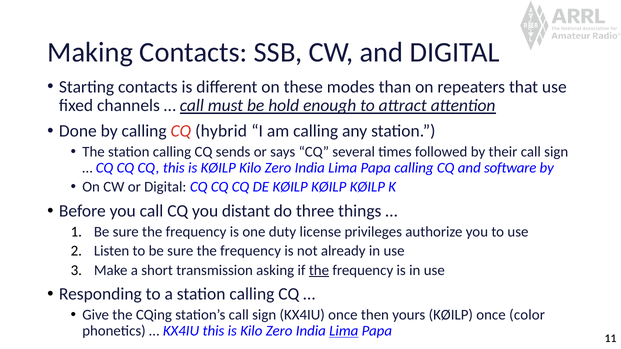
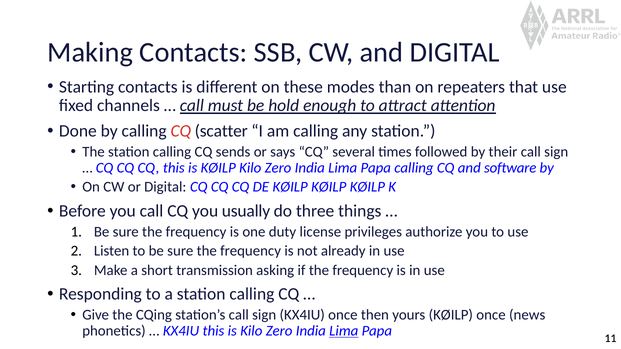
hybrid: hybrid -> scatter
distant: distant -> usually
the at (319, 270) underline: present -> none
color: color -> news
